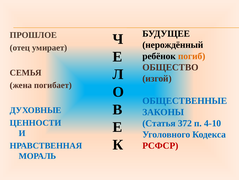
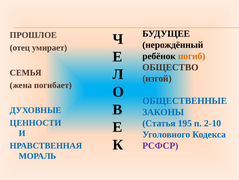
372: 372 -> 195
4-10: 4-10 -> 2-10
РСФСР colour: red -> purple
